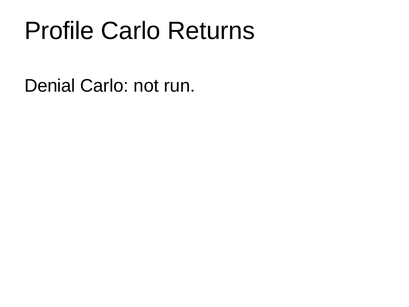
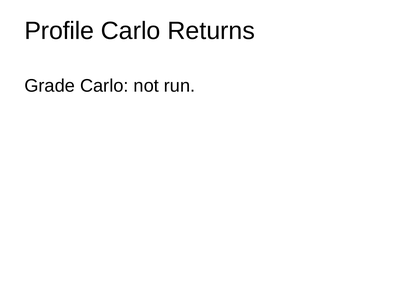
Denial: Denial -> Grade
